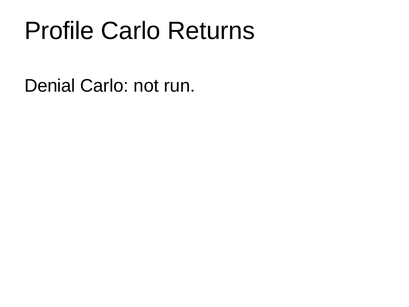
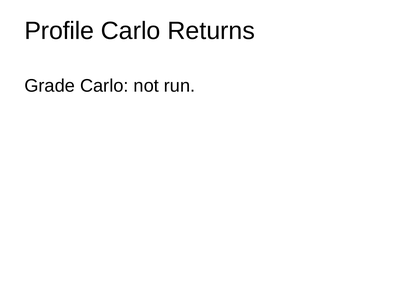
Denial: Denial -> Grade
